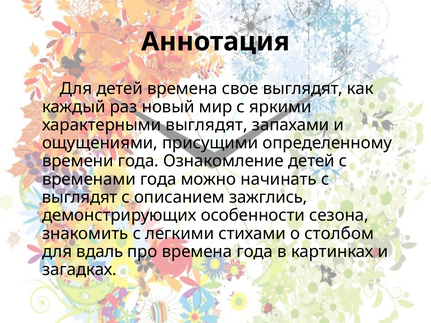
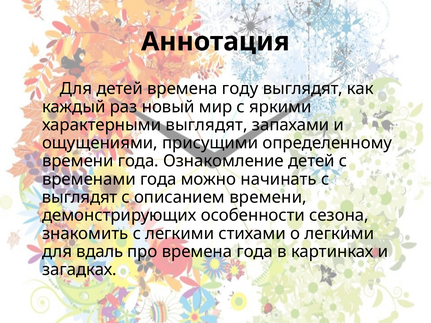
свое: свое -> году
описанием зажглись: зажглись -> времени
о столбом: столбом -> легкими
